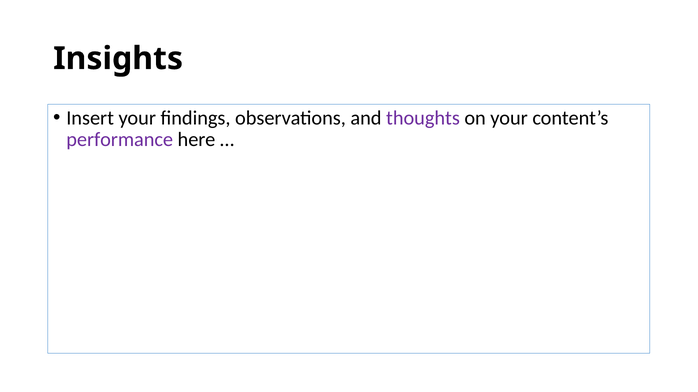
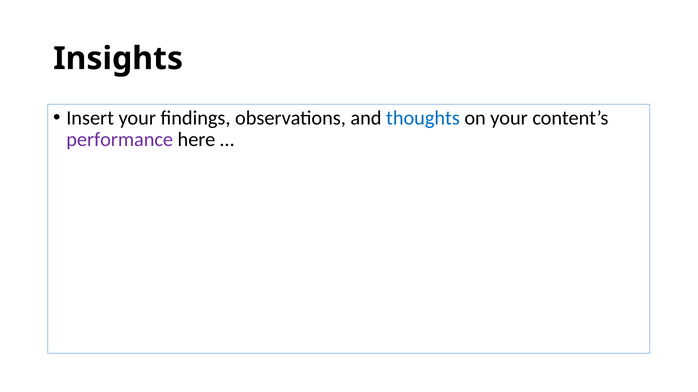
thoughts colour: purple -> blue
